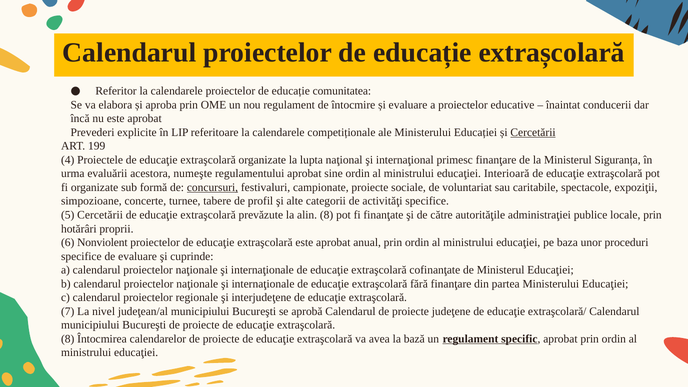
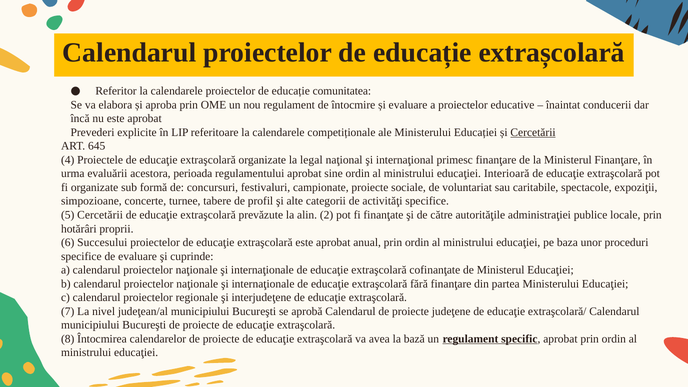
199: 199 -> 645
lupta: lupta -> legal
Ministerul Siguranța: Siguranța -> Finanţare
numeşte: numeşte -> perioada
concursuri underline: present -> none
alin 8: 8 -> 2
Nonviolent: Nonviolent -> Succesului
